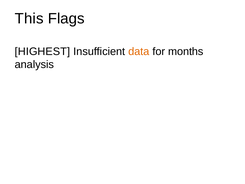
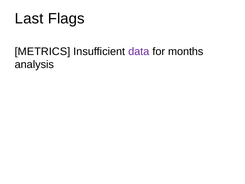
This: This -> Last
HIGHEST: HIGHEST -> METRICS
data colour: orange -> purple
